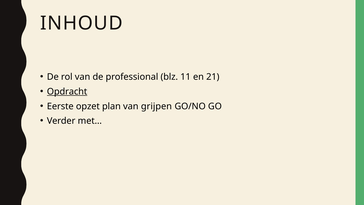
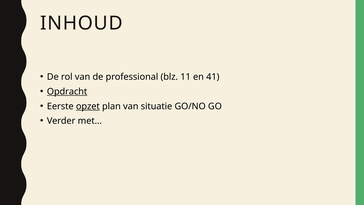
21: 21 -> 41
opzet underline: none -> present
grijpen: grijpen -> situatie
